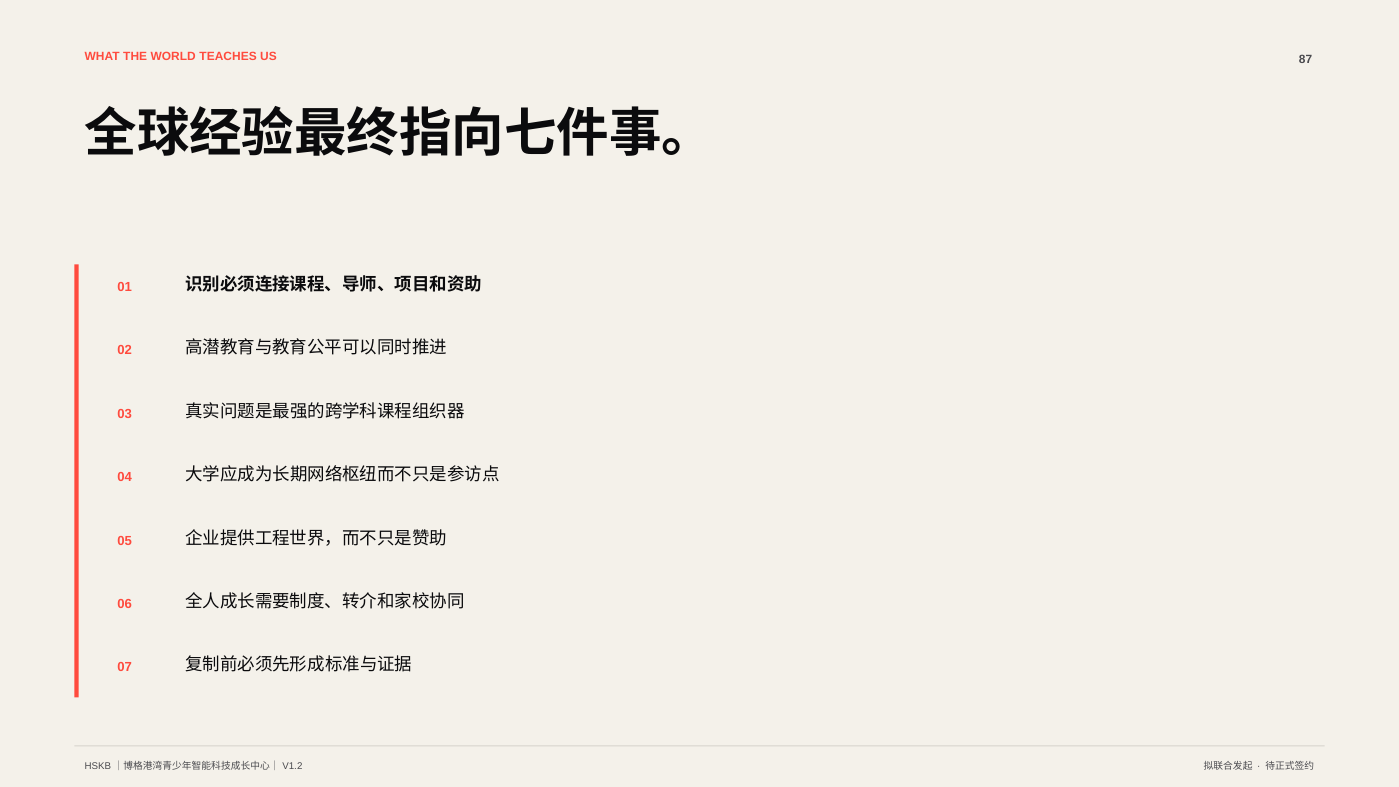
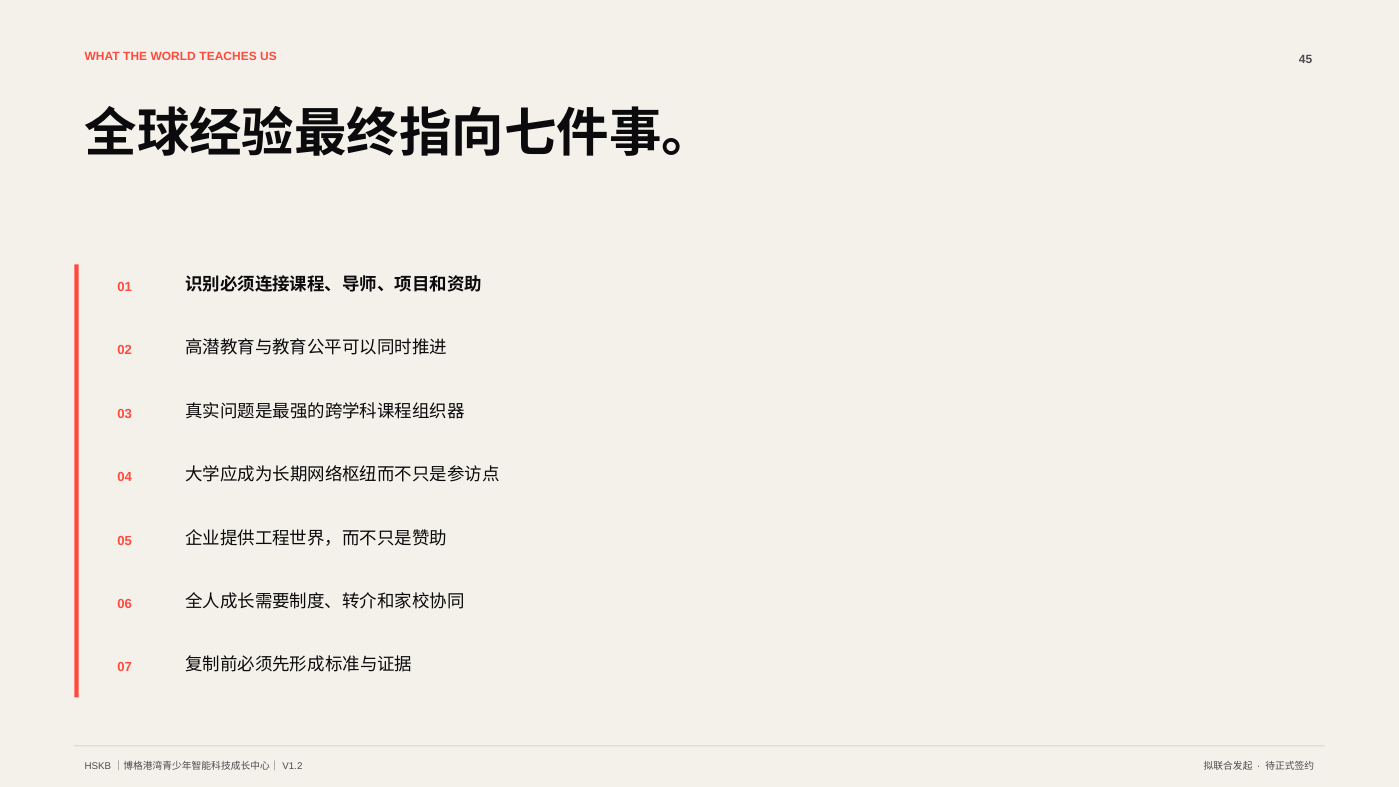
87: 87 -> 45
